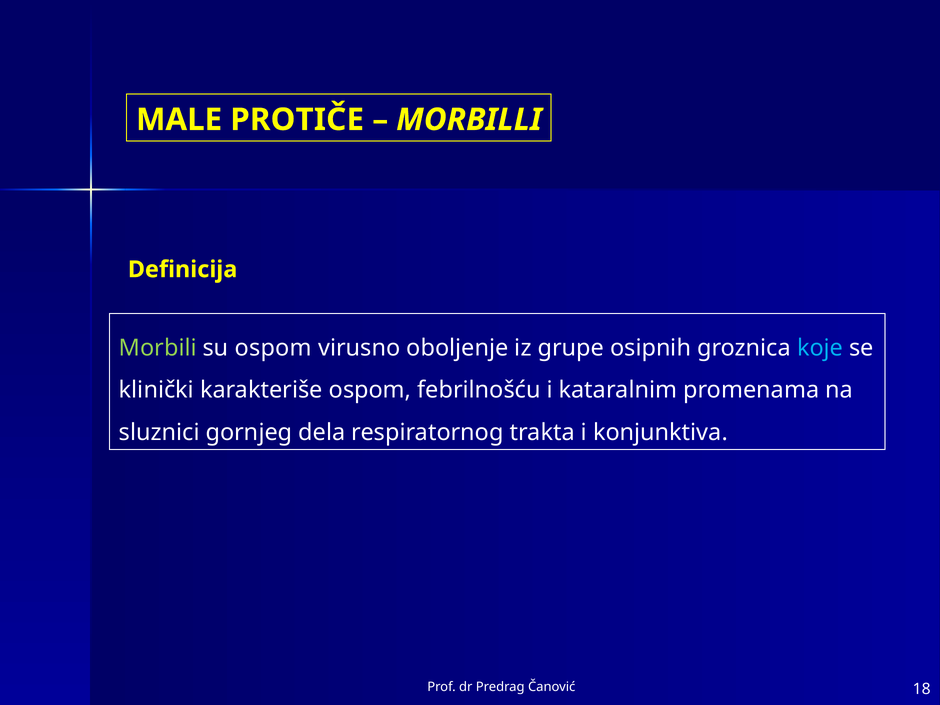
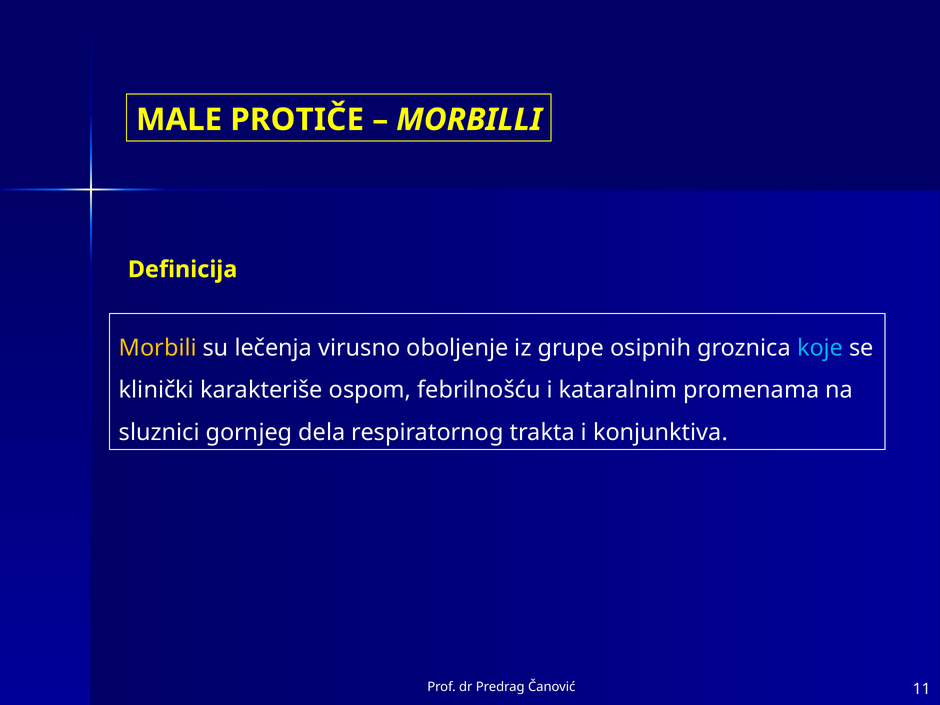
Morbili colour: light green -> yellow
su ospom: ospom -> lečenja
18: 18 -> 11
